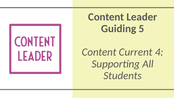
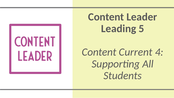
Guiding: Guiding -> Leading
